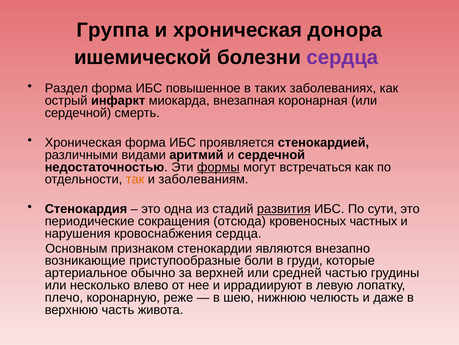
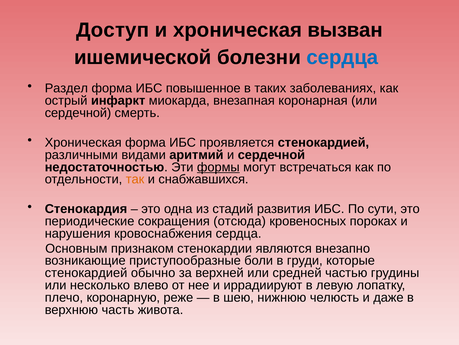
Группа: Группа -> Доступ
донора: донора -> вызван
сердца at (342, 57) colour: purple -> blue
заболеваниям: заболеваниям -> снабжавшихся
развития underline: present -> none
частных: частных -> пороках
артериальное at (86, 272): артериальное -> стенокардией
